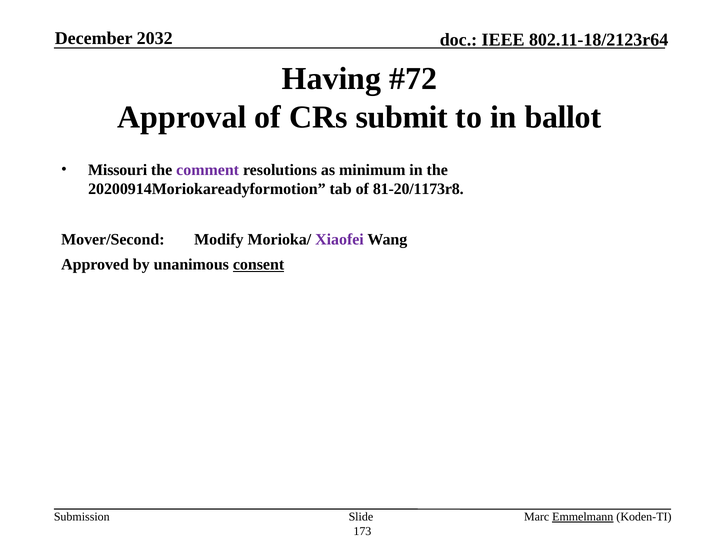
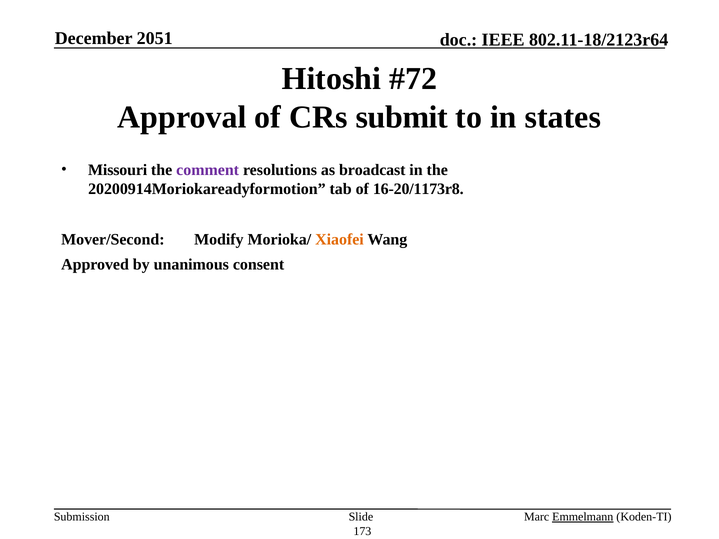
2032: 2032 -> 2051
Having: Having -> Hitoshi
ballot: ballot -> states
minimum: minimum -> broadcast
81-20/1173r8: 81-20/1173r8 -> 16-20/1173r8
Xiaofei colour: purple -> orange
consent underline: present -> none
